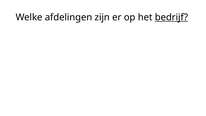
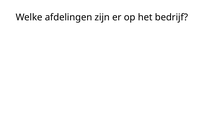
bedrijf underline: present -> none
